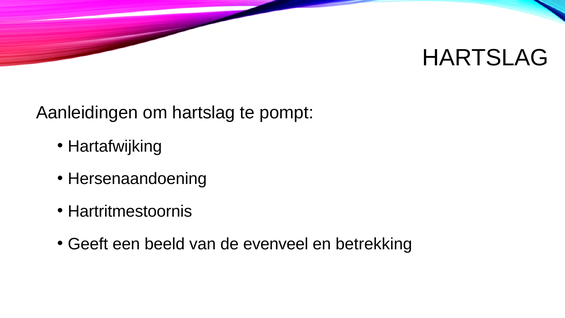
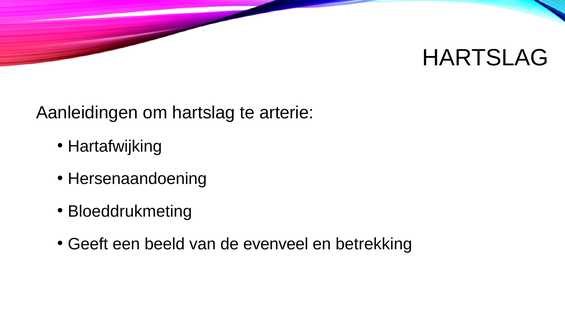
pompt: pompt -> arterie
Hartritmestoornis: Hartritmestoornis -> Bloeddrukmeting
